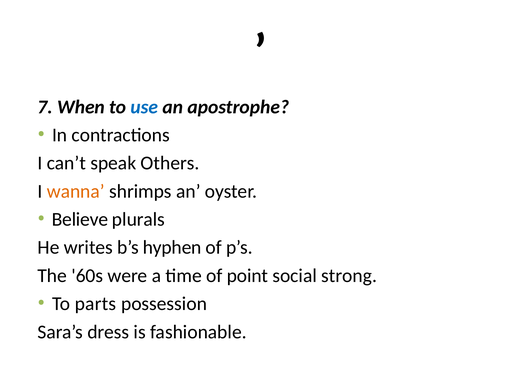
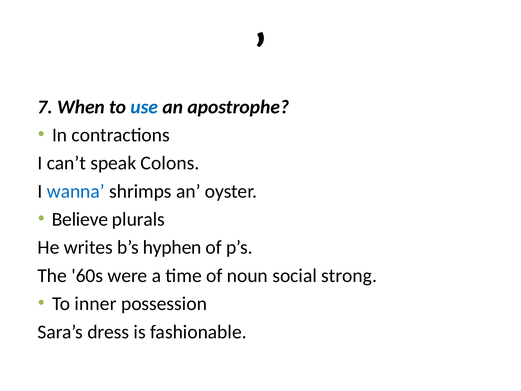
Others: Others -> Colons
wanna colour: orange -> blue
point: point -> noun
parts: parts -> inner
